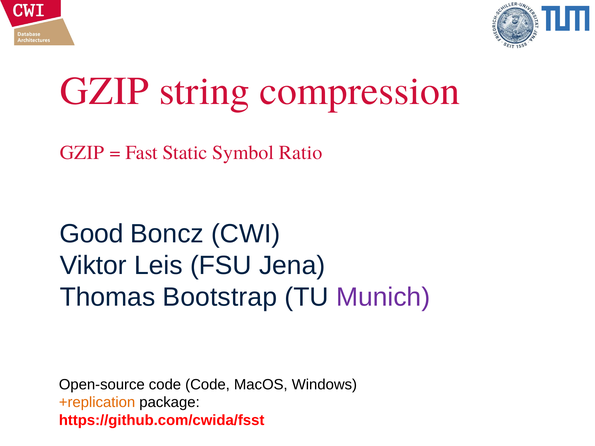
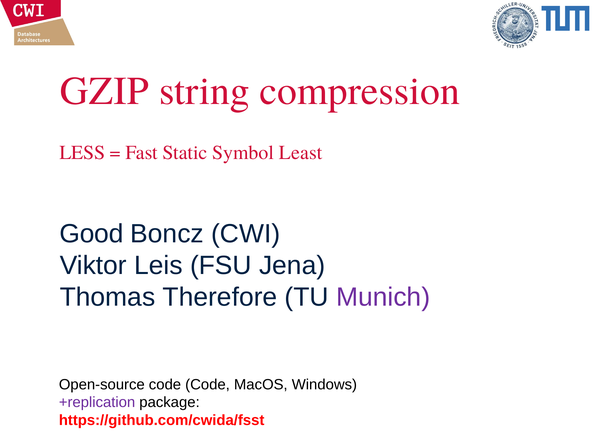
GZIP at (82, 153): GZIP -> LESS
Ratio: Ratio -> Least
Bootstrap: Bootstrap -> Therefore
+replication colour: orange -> purple
